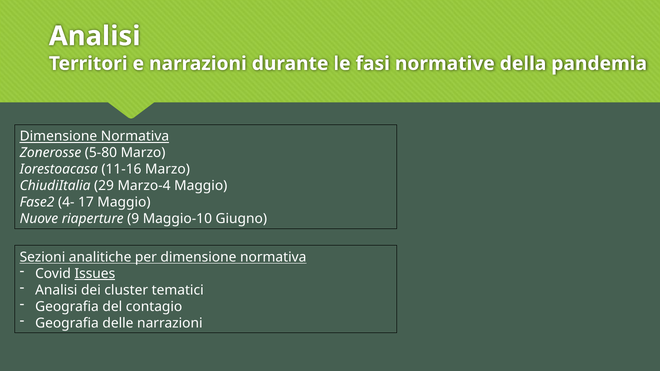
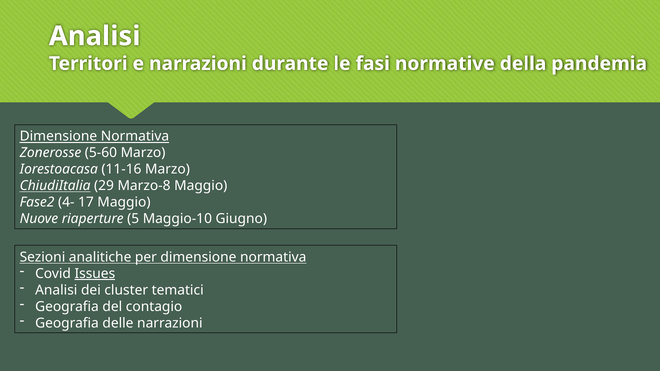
5-80: 5-80 -> 5-60
ChiudiItalia underline: none -> present
Marzo-4: Marzo-4 -> Marzo-8
9: 9 -> 5
